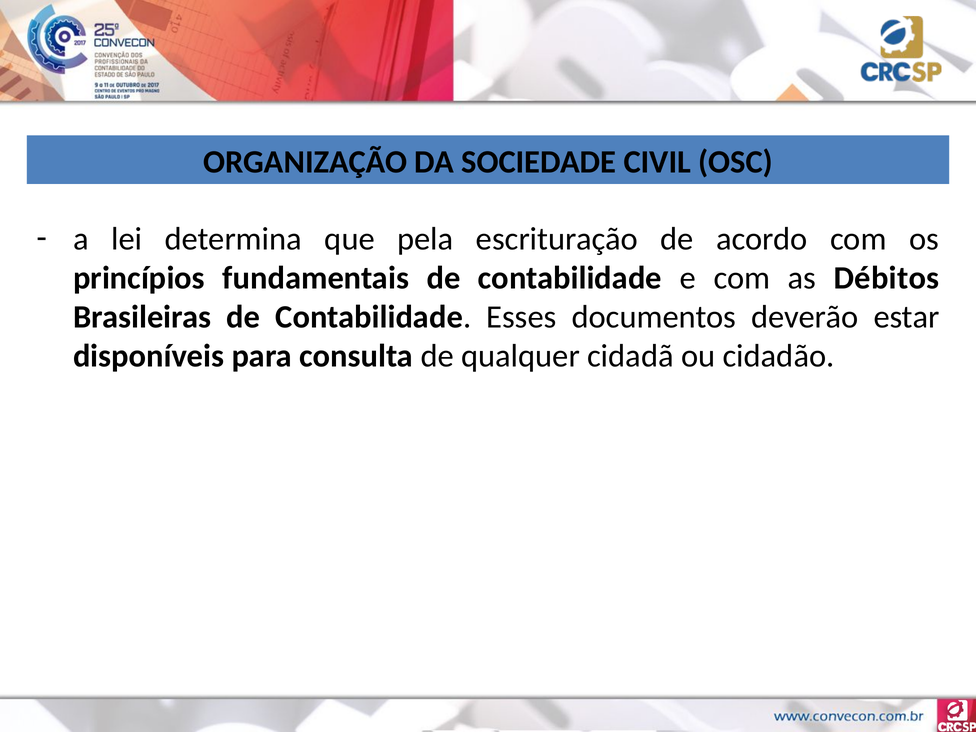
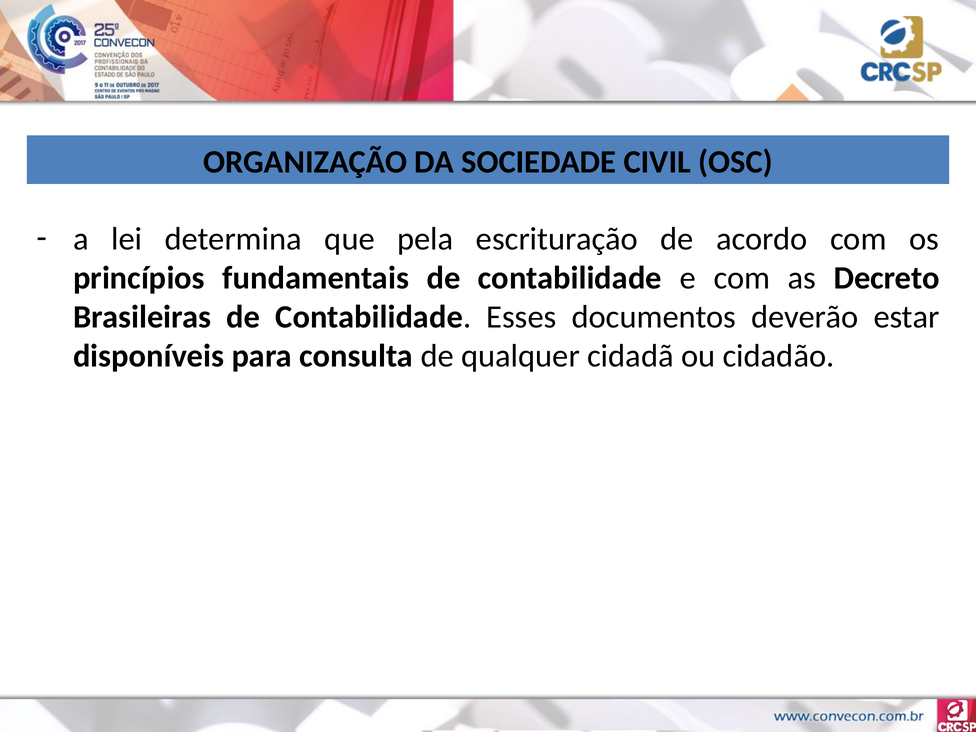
Débitos: Débitos -> Decreto
